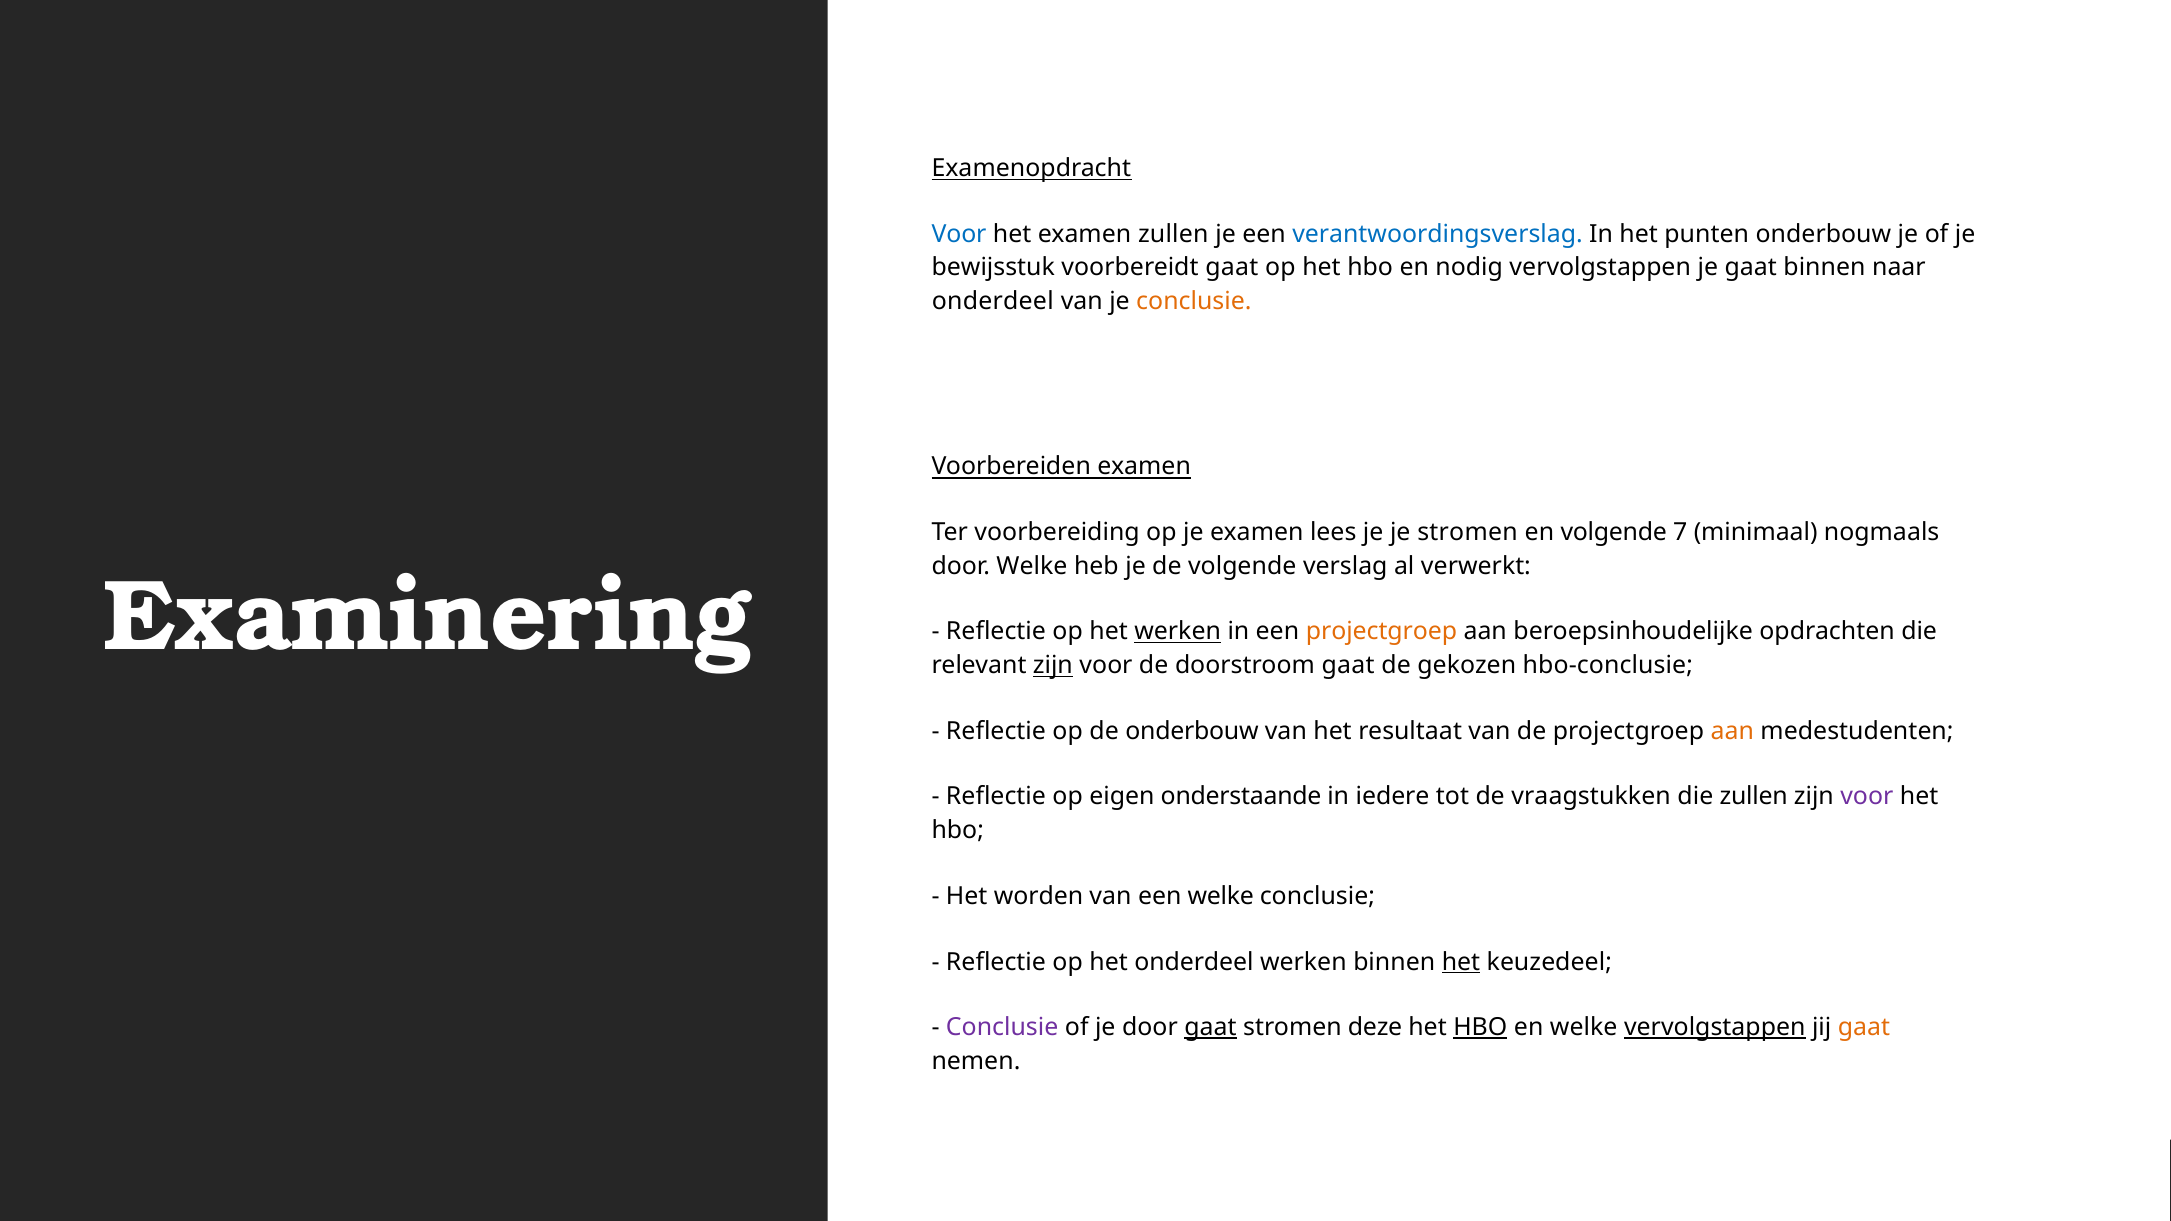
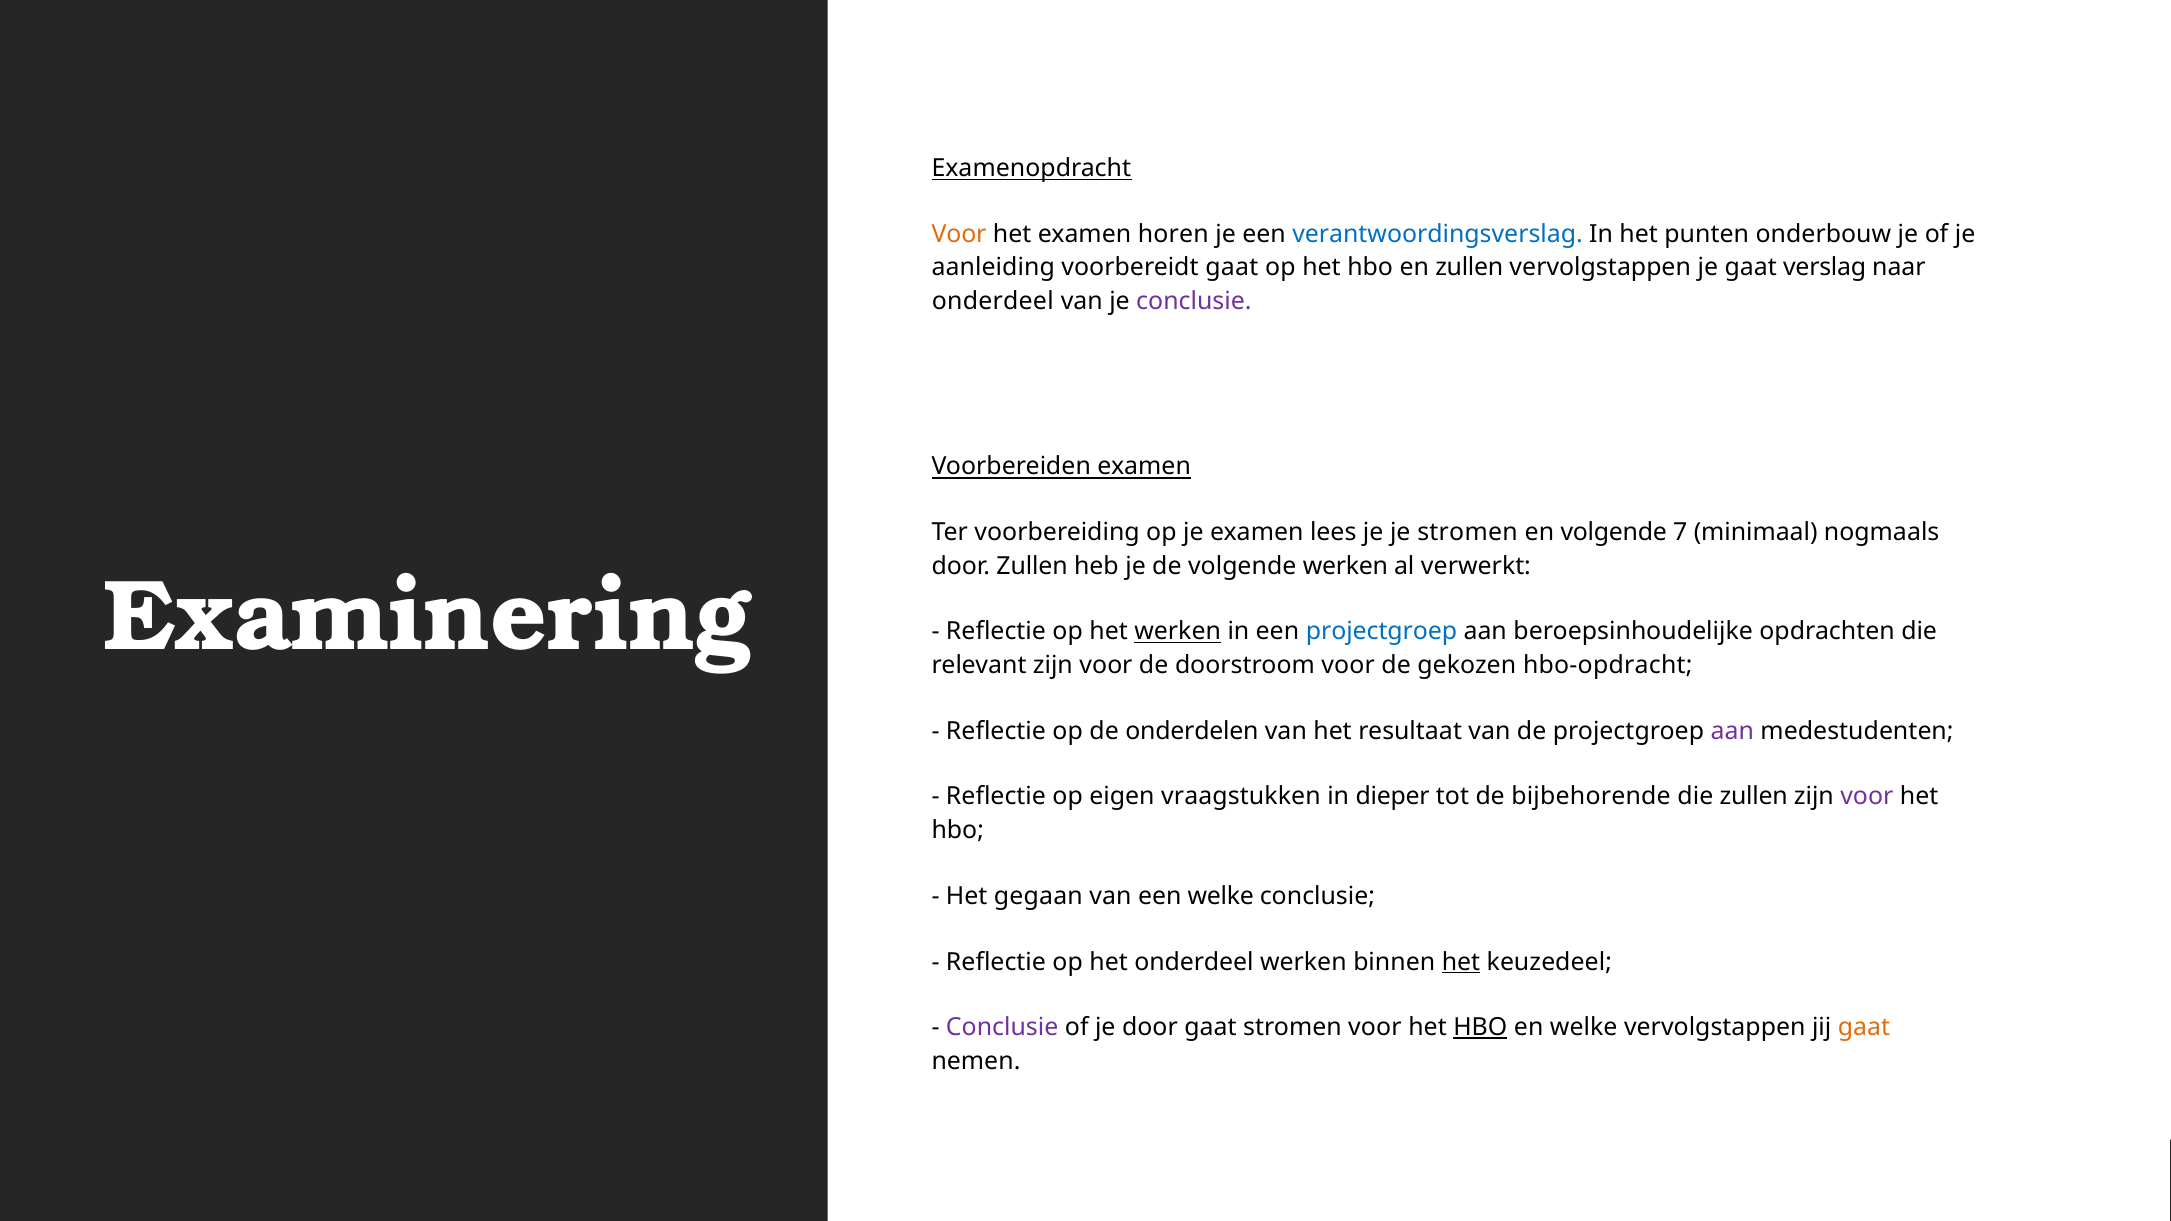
Voor at (959, 234) colour: blue -> orange
examen zullen: zullen -> horen
bewijsstuk: bewijsstuk -> aanleiding
en nodig: nodig -> zullen
gaat binnen: binnen -> verslag
conclusie at (1194, 302) colour: orange -> purple
door Welke: Welke -> Zullen
volgende verslag: verslag -> werken
projectgroep at (1381, 632) colour: orange -> blue
zijn at (1053, 666) underline: present -> none
doorstroom gaat: gaat -> voor
hbo-conclusie: hbo-conclusie -> hbo-opdracht
de onderbouw: onderbouw -> onderdelen
aan at (1732, 731) colour: orange -> purple
onderstaande: onderstaande -> vraagstukken
iedere: iedere -> dieper
vraagstukken: vraagstukken -> bijbehorende
worden: worden -> gegaan
gaat at (1210, 1028) underline: present -> none
stromen deze: deze -> voor
vervolgstappen at (1715, 1028) underline: present -> none
